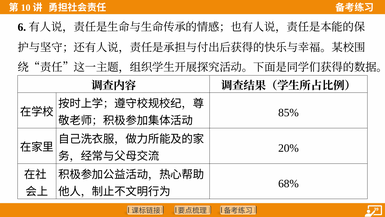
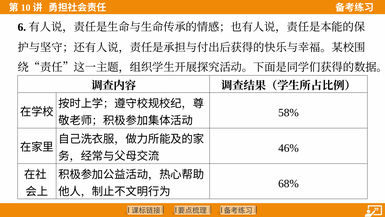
85%: 85% -> 58%
20%: 20% -> 46%
